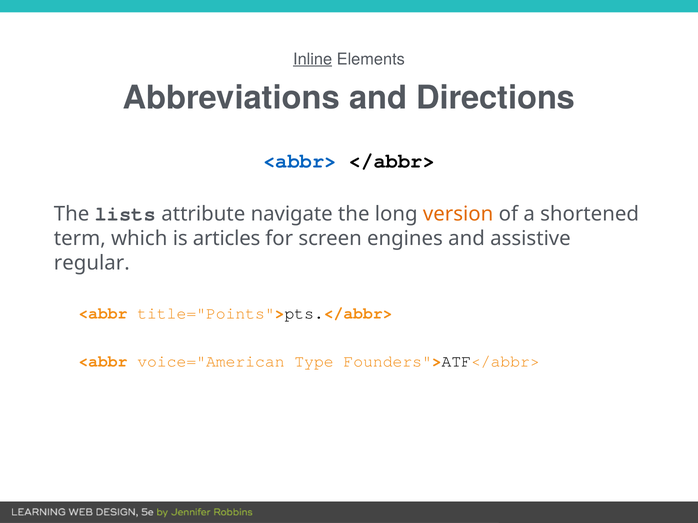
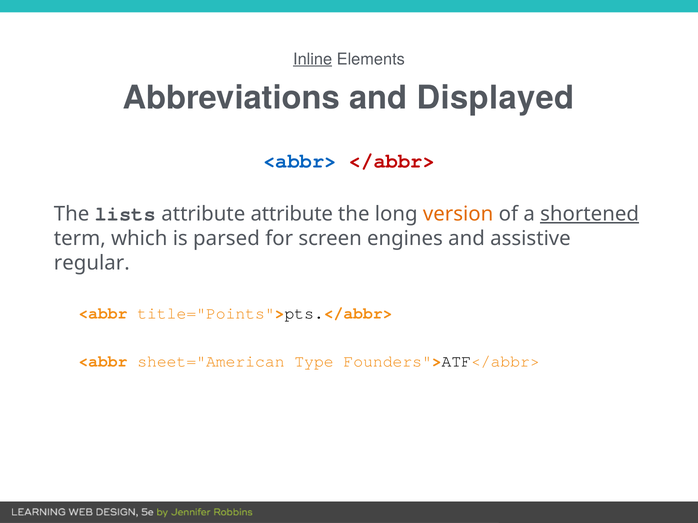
Directions: Directions -> Displayed
</abbr> colour: black -> red
attribute navigate: navigate -> attribute
shortened underline: none -> present
articles: articles -> parsed
voice="American: voice="American -> sheet="American
